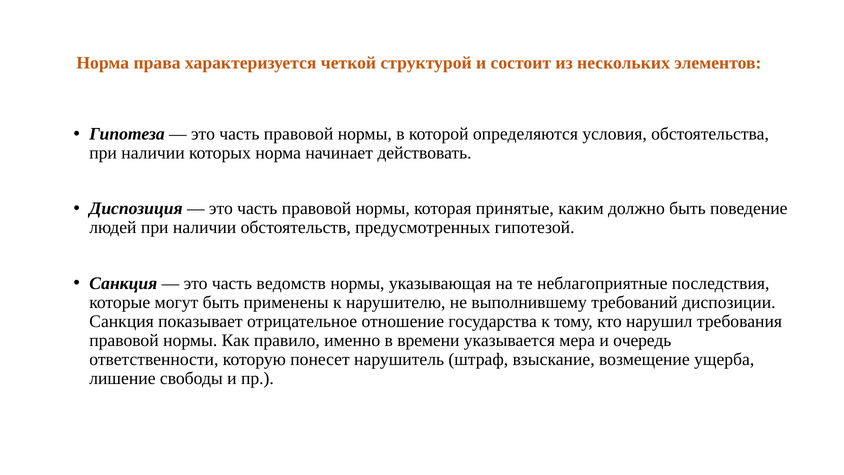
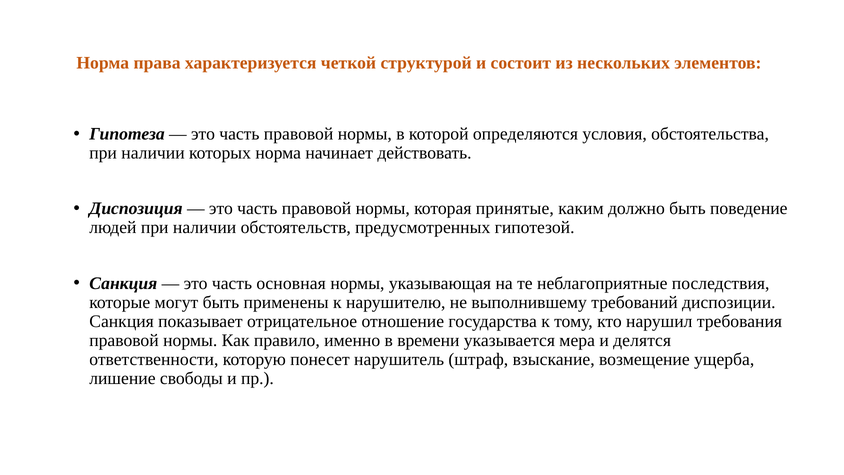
ведомств: ведомств -> основная
очередь: очередь -> делятся
